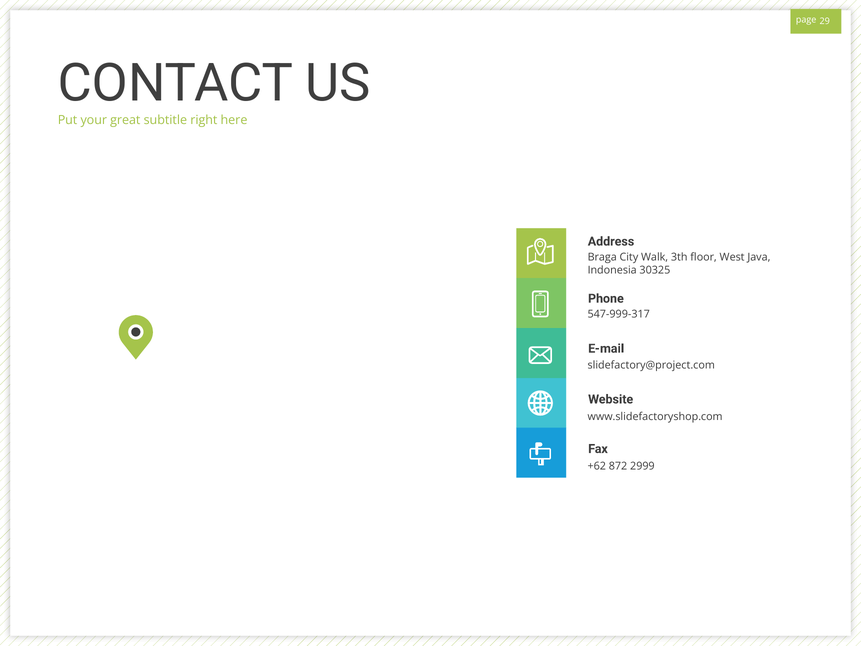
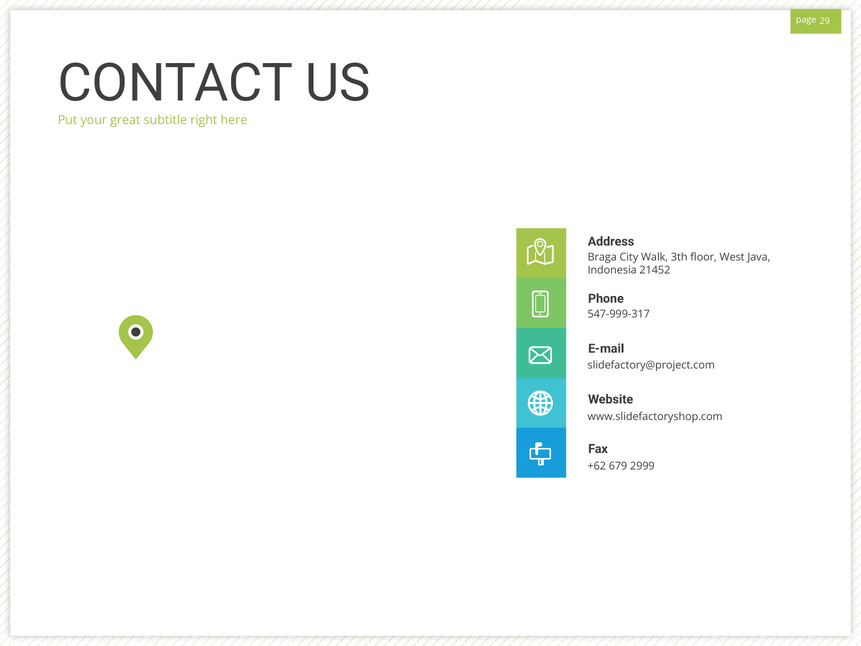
30325: 30325 -> 21452
872: 872 -> 679
